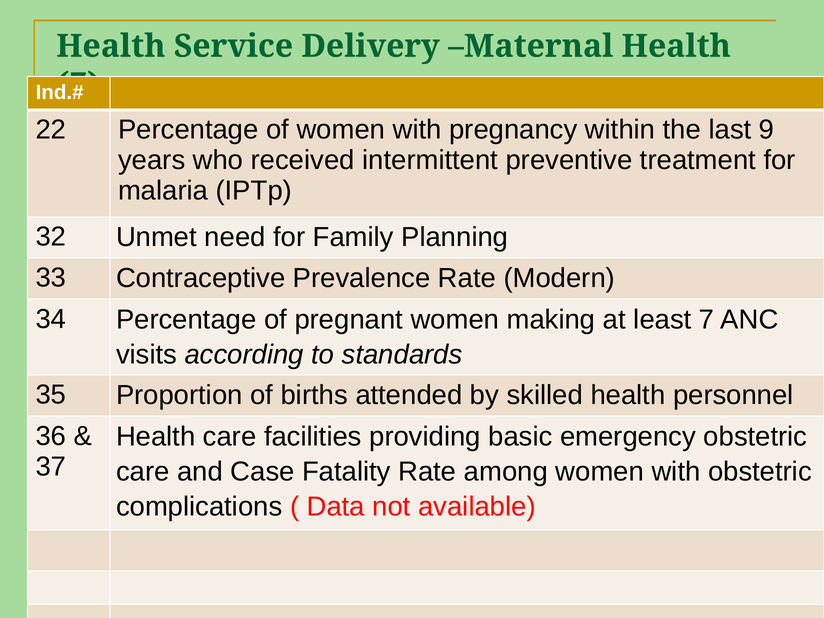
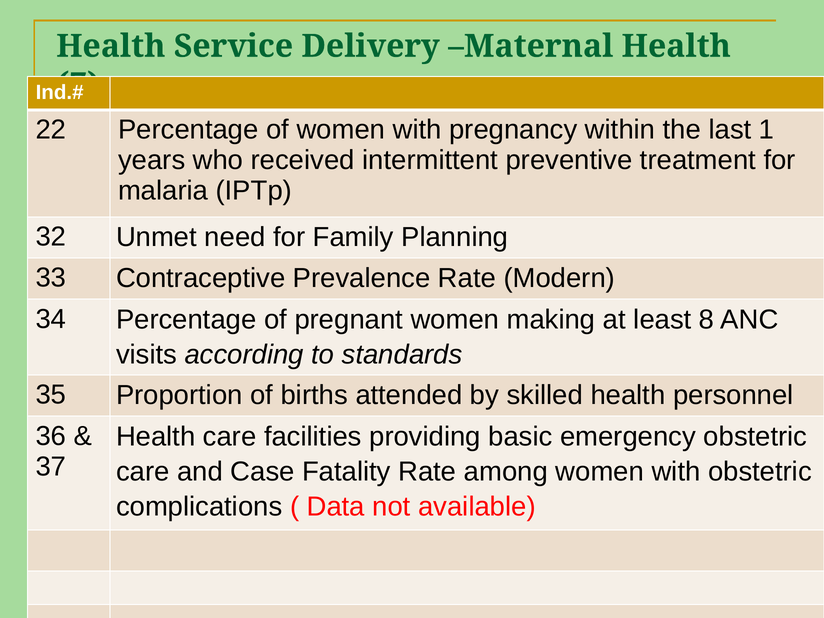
9: 9 -> 1
least 7: 7 -> 8
